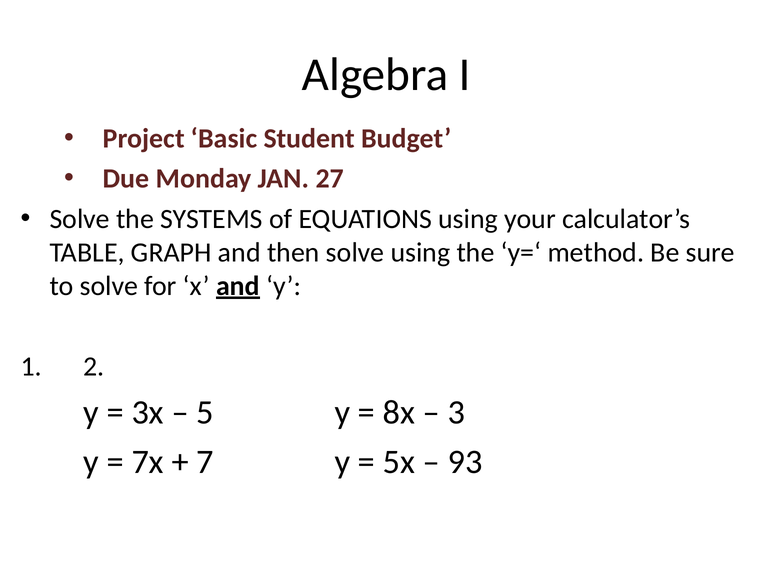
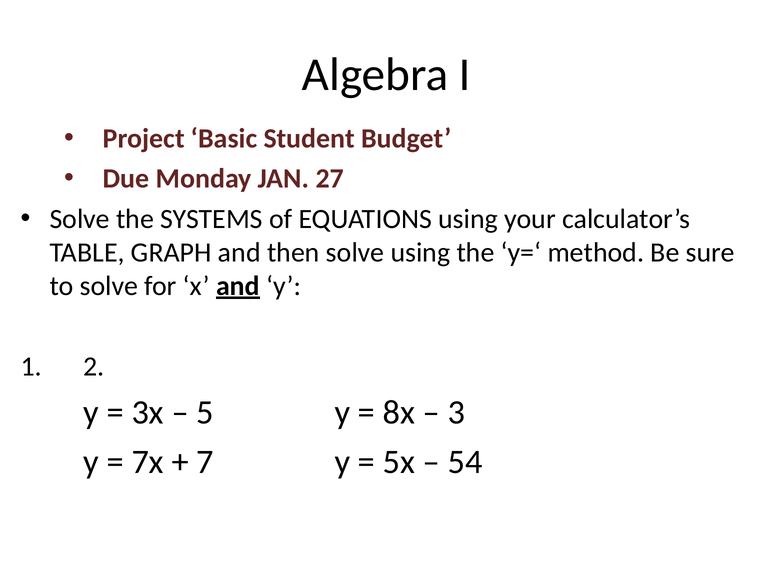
93: 93 -> 54
